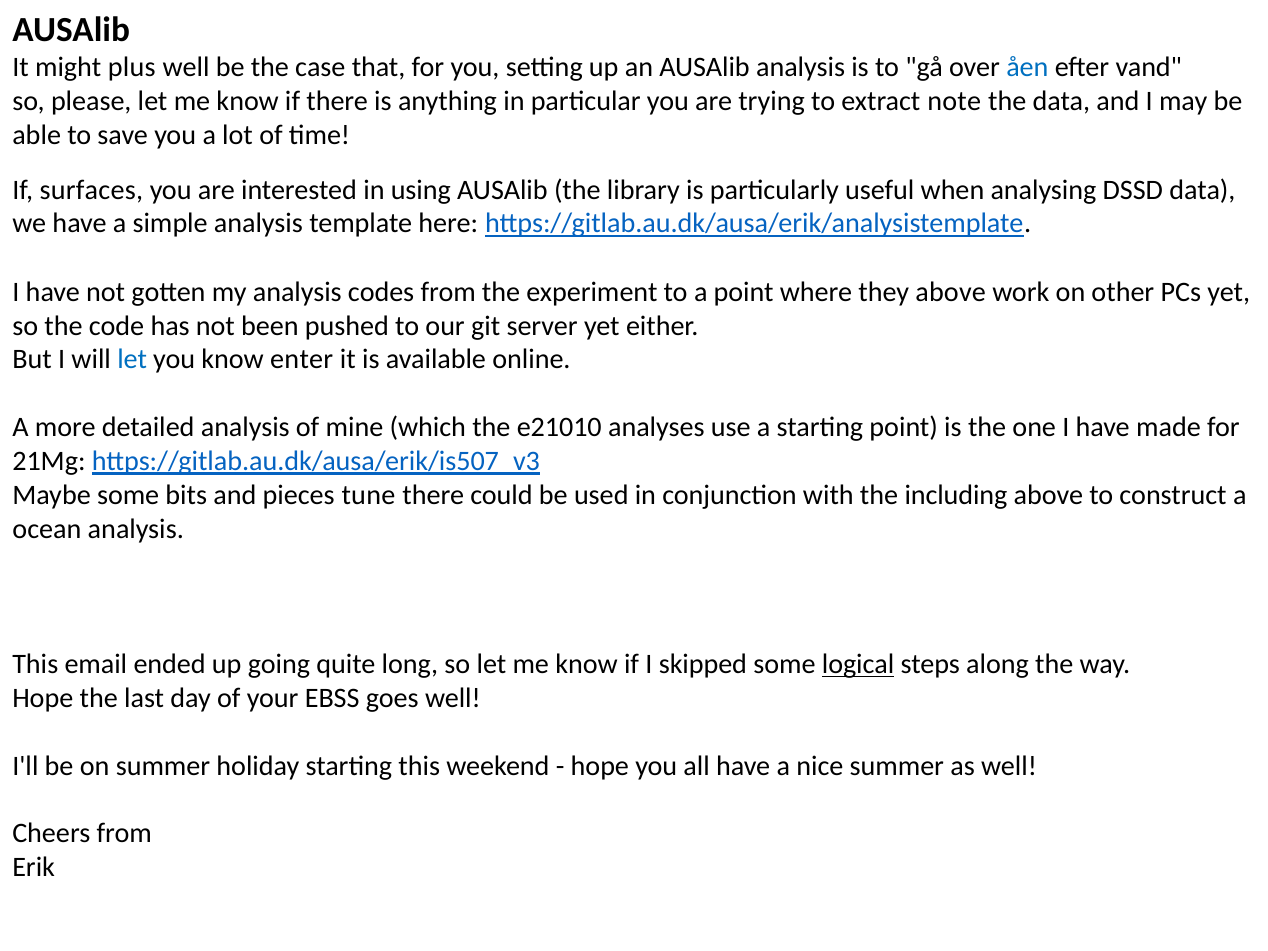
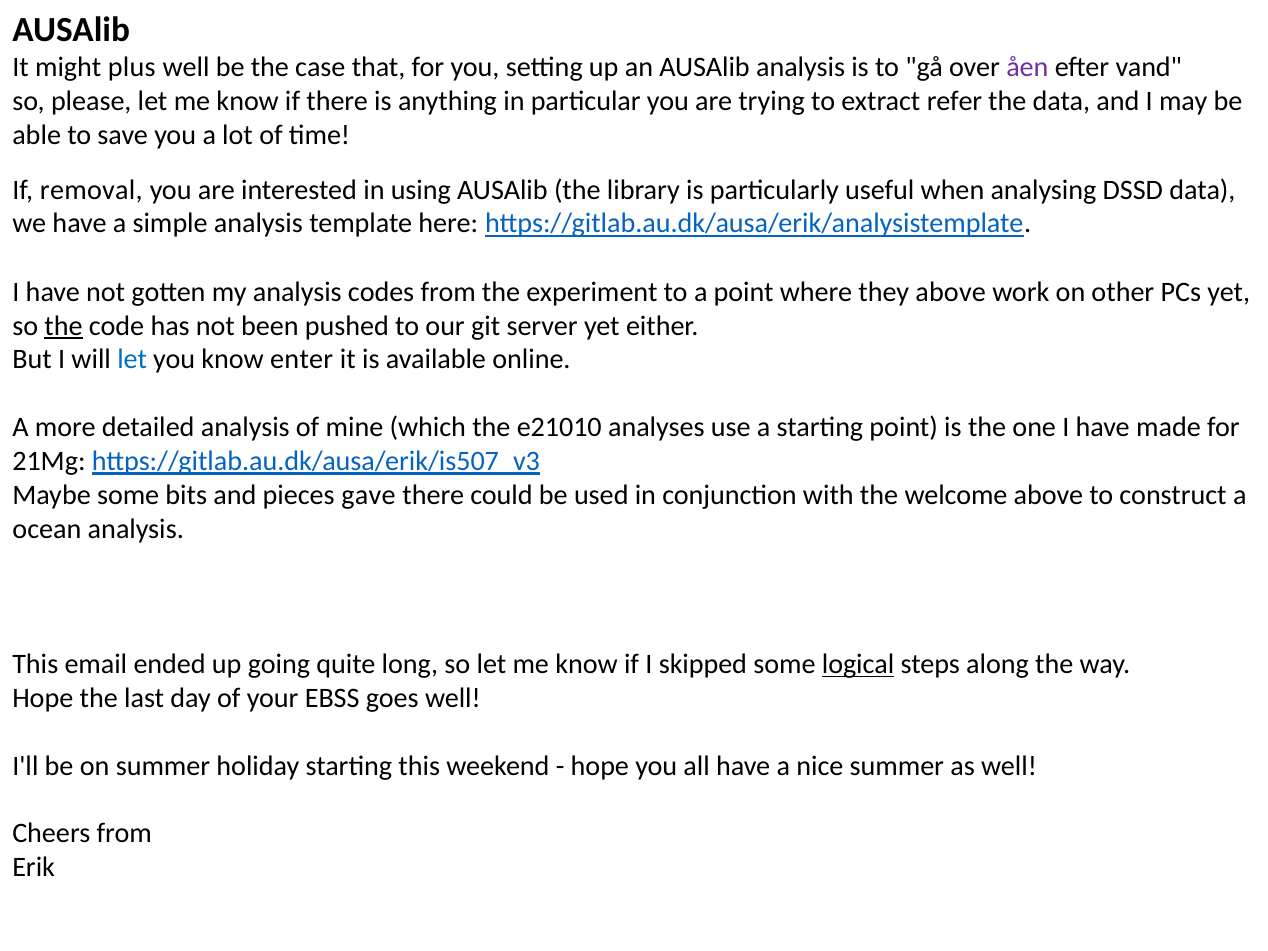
åen colour: blue -> purple
note: note -> refer
surfaces: surfaces -> removal
the at (64, 326) underline: none -> present
tune: tune -> gave
including: including -> welcome
